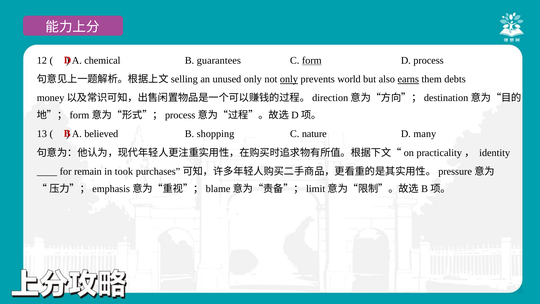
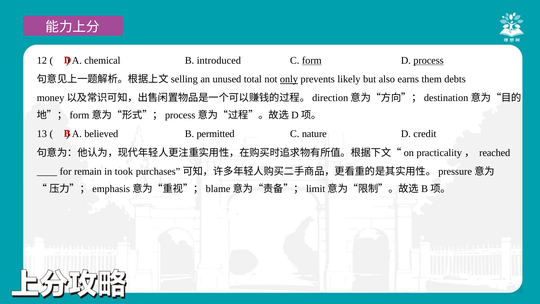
guarantees: guarantees -> introduced
process underline: none -> present
unused only: only -> total
world: world -> likely
earns underline: present -> none
shopping: shopping -> permitted
many: many -> credit
identity: identity -> reached
